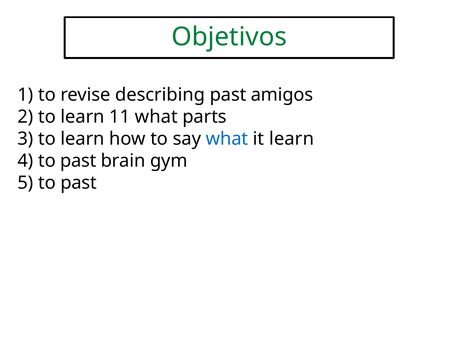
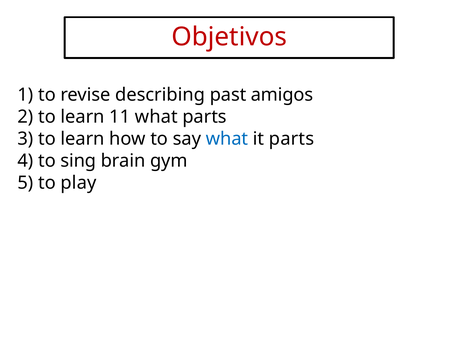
Objetivos colour: green -> red
it learn: learn -> parts
4 to past: past -> sing
5 to past: past -> play
